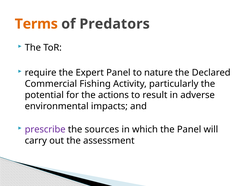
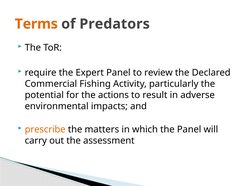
nature: nature -> review
prescribe colour: purple -> orange
sources: sources -> matters
